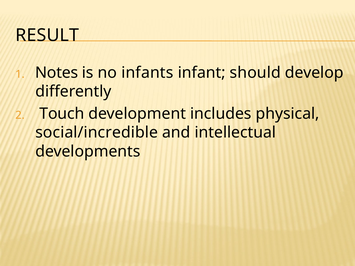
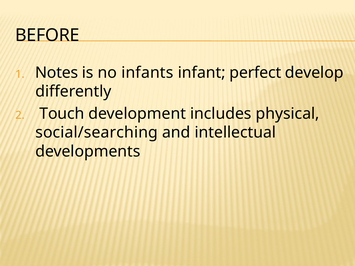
RESULT: RESULT -> BEFORE
should: should -> perfect
social/incredible: social/incredible -> social/searching
